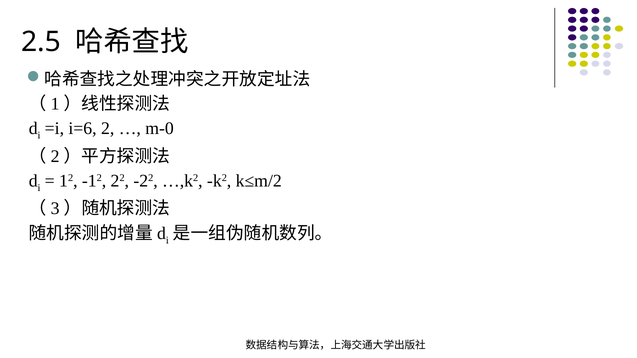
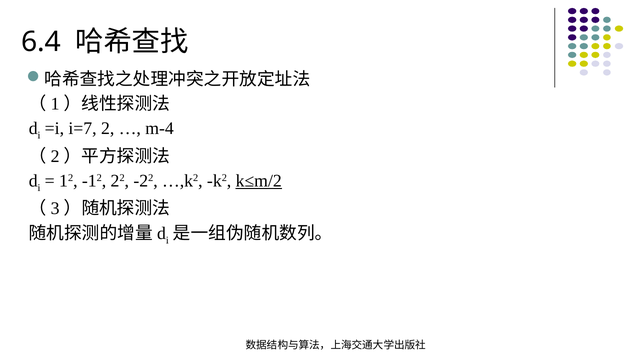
2.5: 2.5 -> 6.4
i=6: i=6 -> i=7
m-0: m-0 -> m-4
k≤m/2 underline: none -> present
